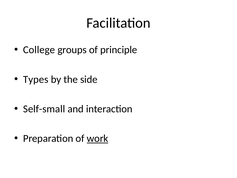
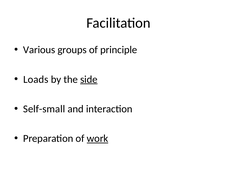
College: College -> Various
Types: Types -> Loads
side underline: none -> present
